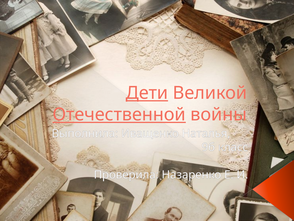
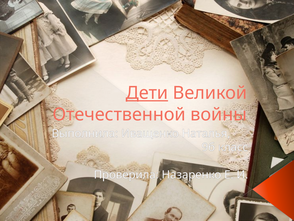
Отечественной underline: present -> none
